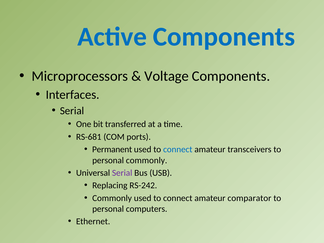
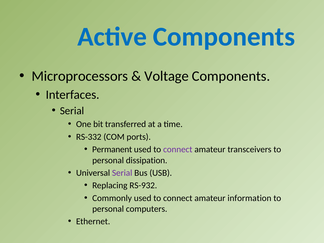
RS-681: RS-681 -> RS-332
connect at (178, 149) colour: blue -> purple
personal commonly: commonly -> dissipation
RS-242: RS-242 -> RS-932
comparator: comparator -> information
